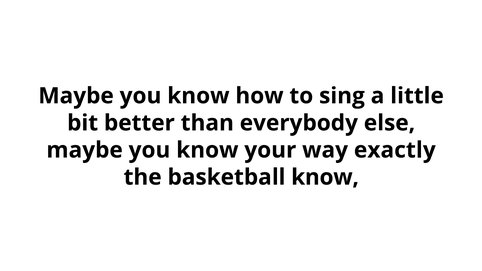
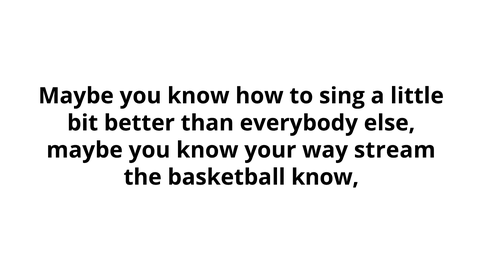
exactly: exactly -> stream
